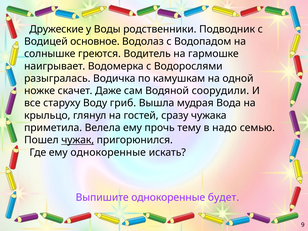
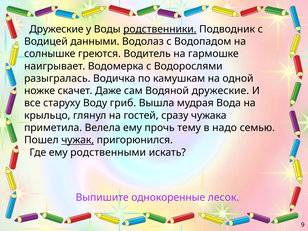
родственники underline: none -> present
основное: основное -> данными
Водяной соорудили: соорудили -> дружеские
ему однокоренные: однокоренные -> родственными
будет: будет -> лесок
